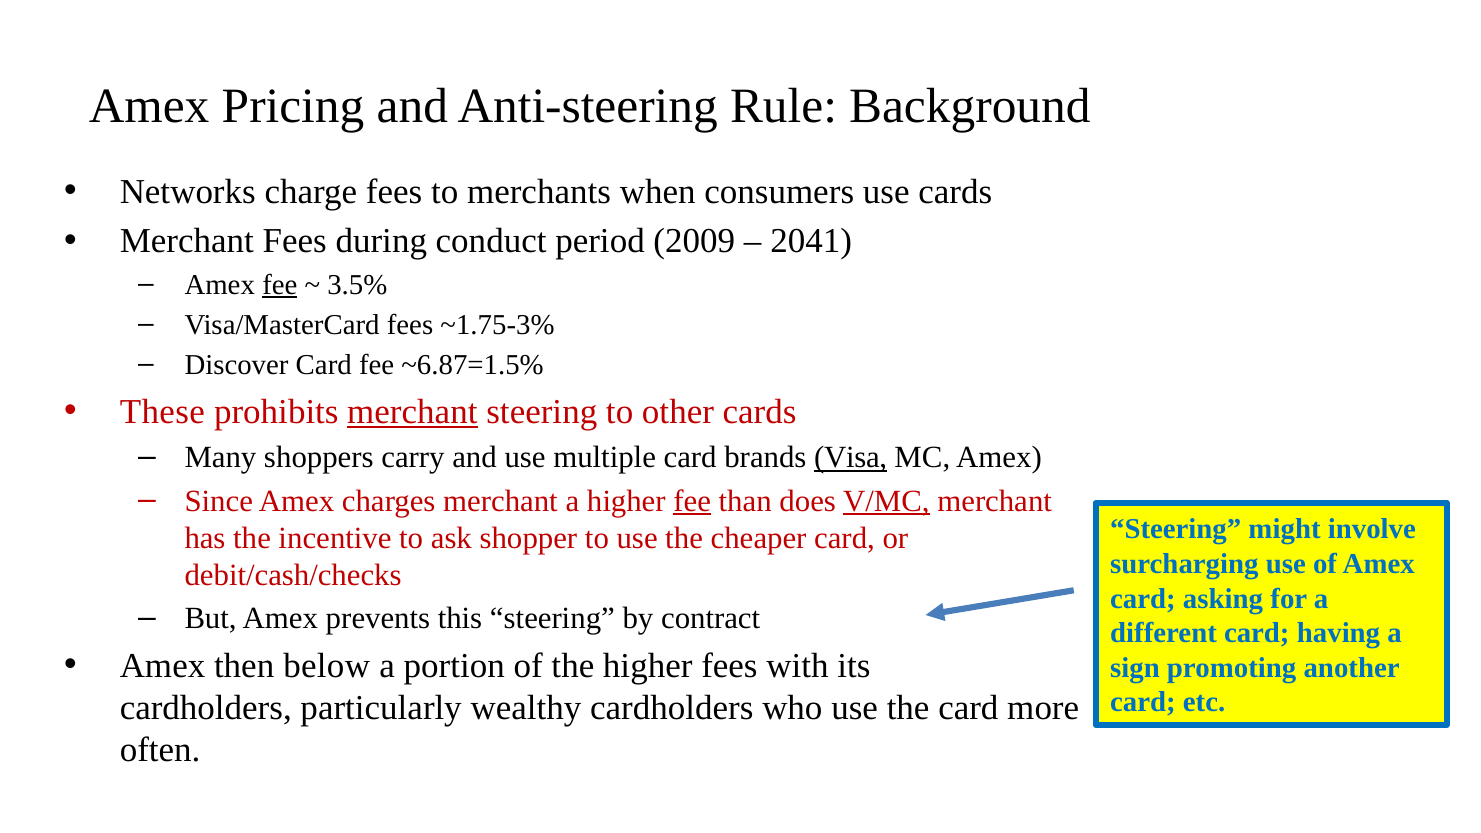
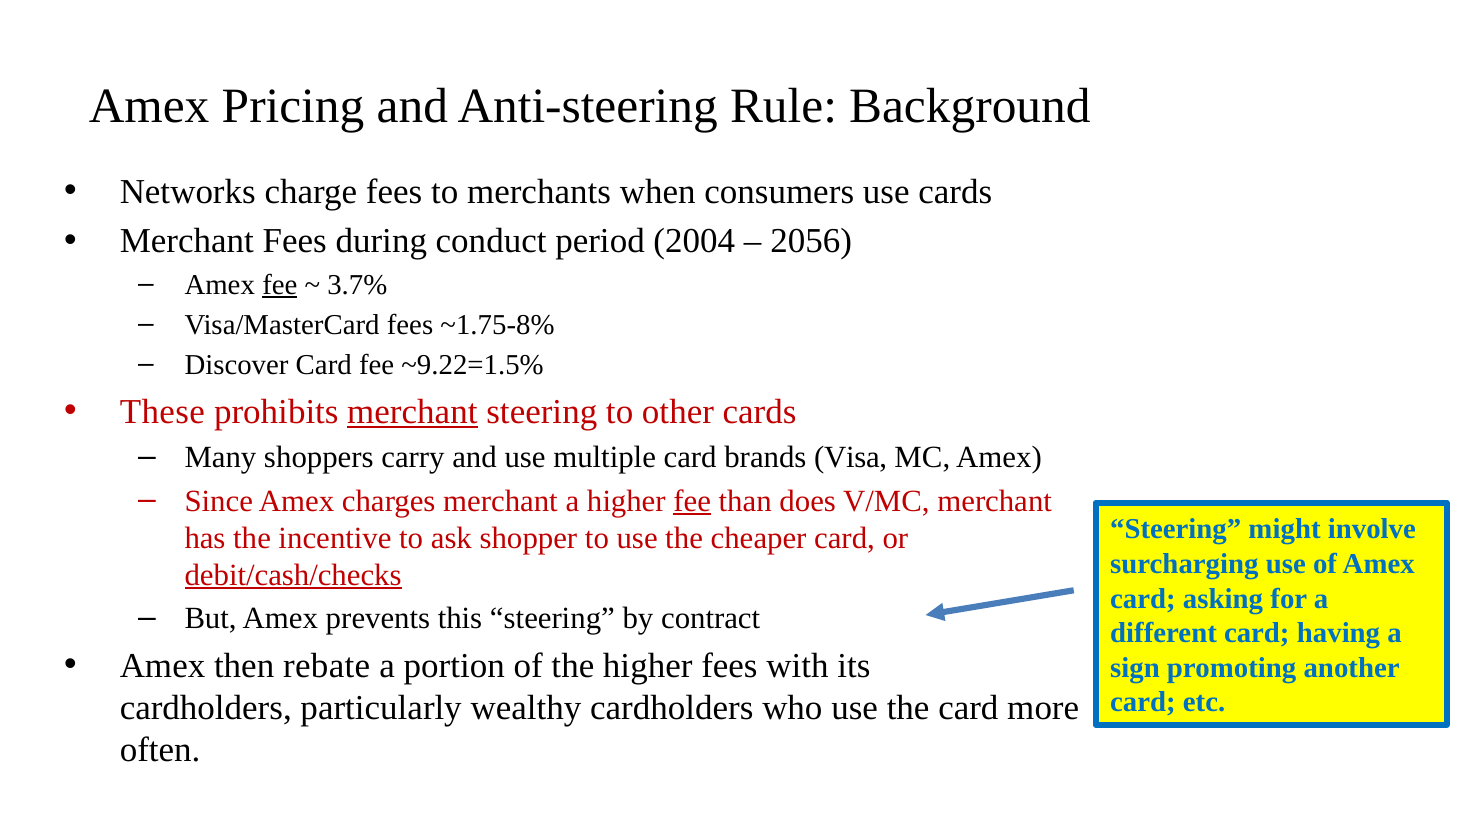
2009: 2009 -> 2004
2041: 2041 -> 2056
3.5%: 3.5% -> 3.7%
~1.75-3%: ~1.75-3% -> ~1.75-8%
~6.87=1.5%: ~6.87=1.5% -> ~9.22=1.5%
Visa underline: present -> none
V/MC underline: present -> none
debit/cash/checks underline: none -> present
below: below -> rebate
